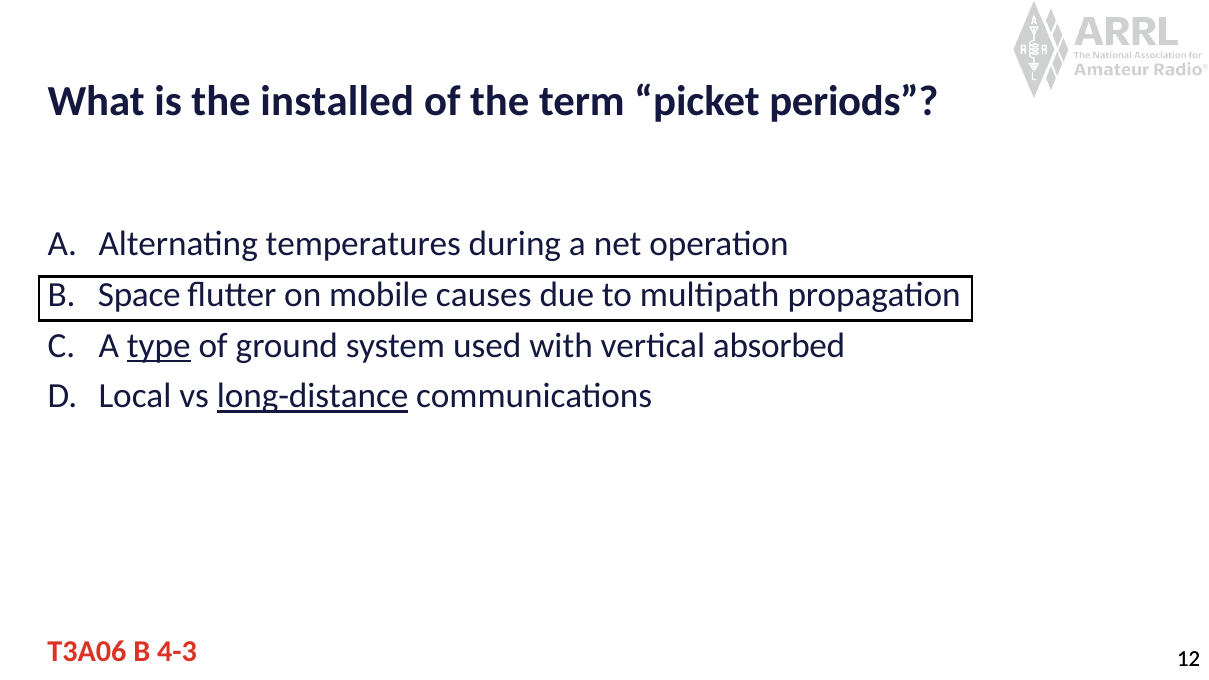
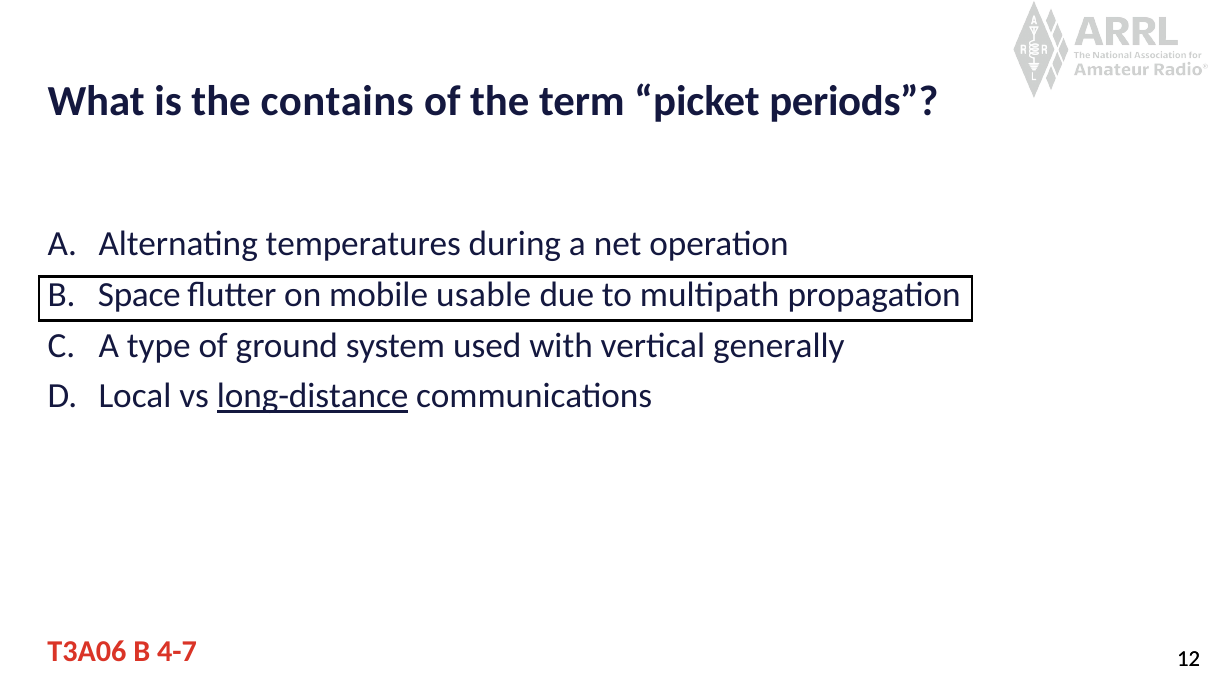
installed: installed -> contains
causes: causes -> usable
type underline: present -> none
absorbed: absorbed -> generally
4-3: 4-3 -> 4-7
